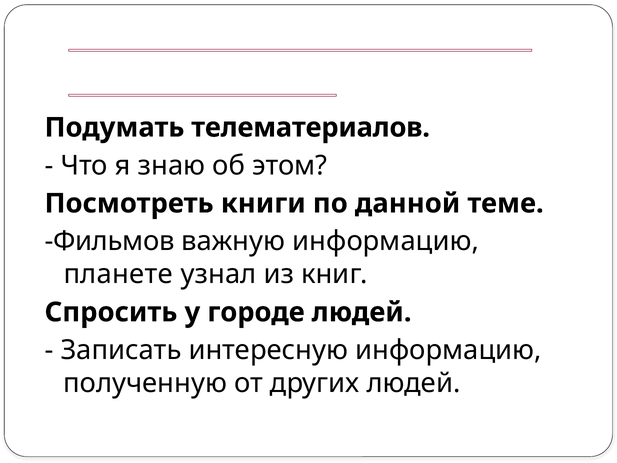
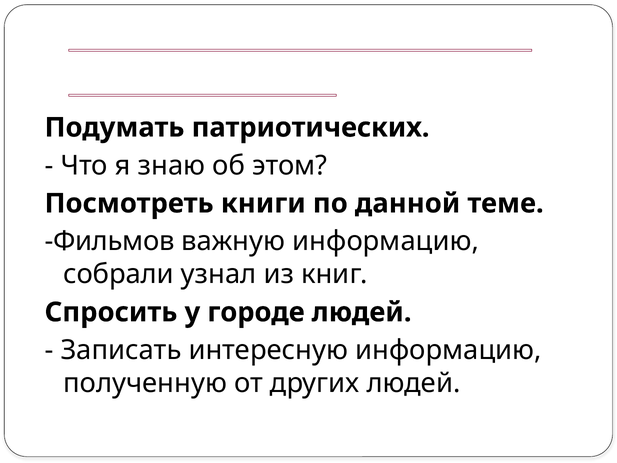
телематериалов: телематериалов -> патриотических
планете: планете -> собрали
